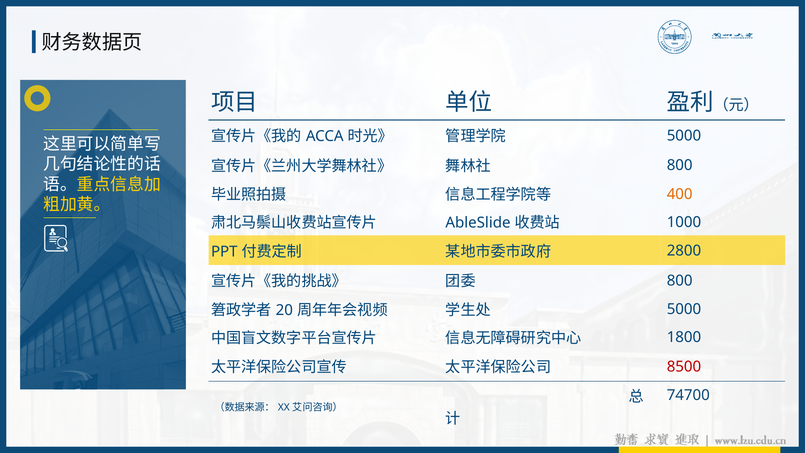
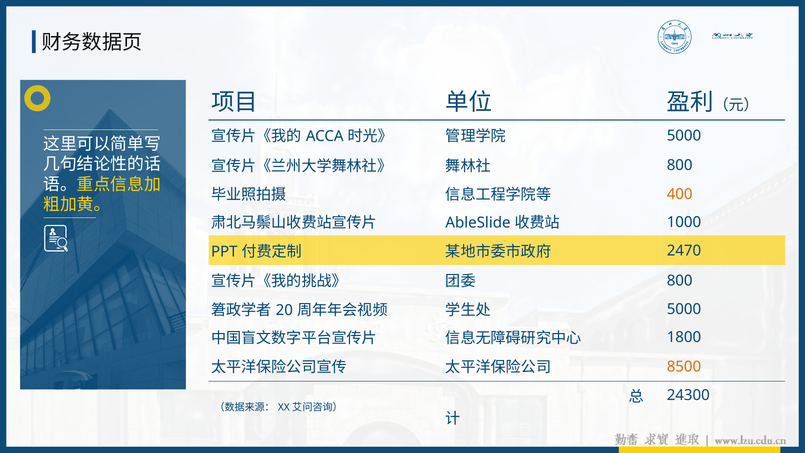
2800: 2800 -> 2470
8500 colour: red -> orange
74700: 74700 -> 24300
